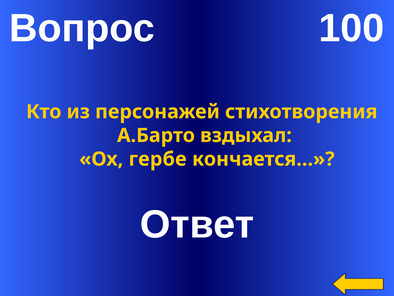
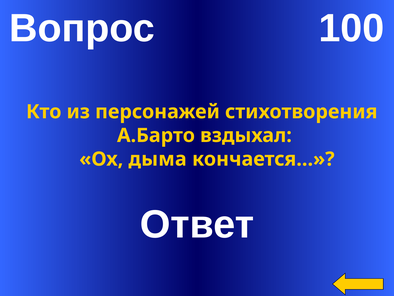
гербе: гербе -> дыма
